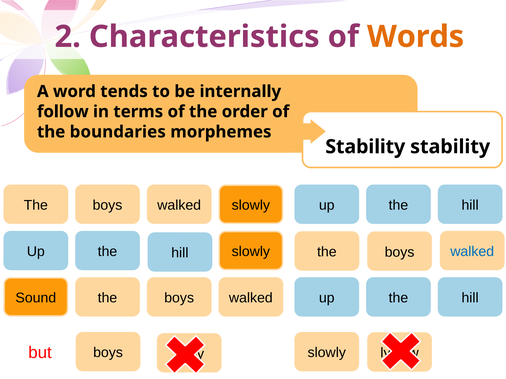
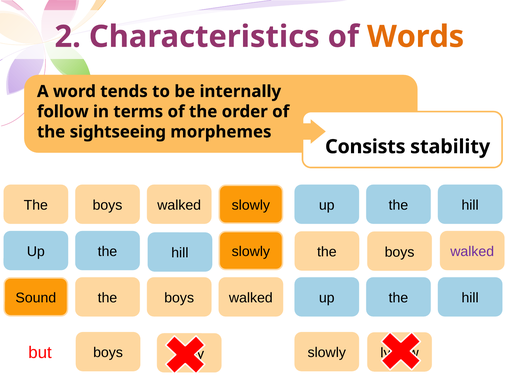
boundaries: boundaries -> sightseeing
Stability at (365, 147): Stability -> Consists
walked at (472, 252) colour: blue -> purple
